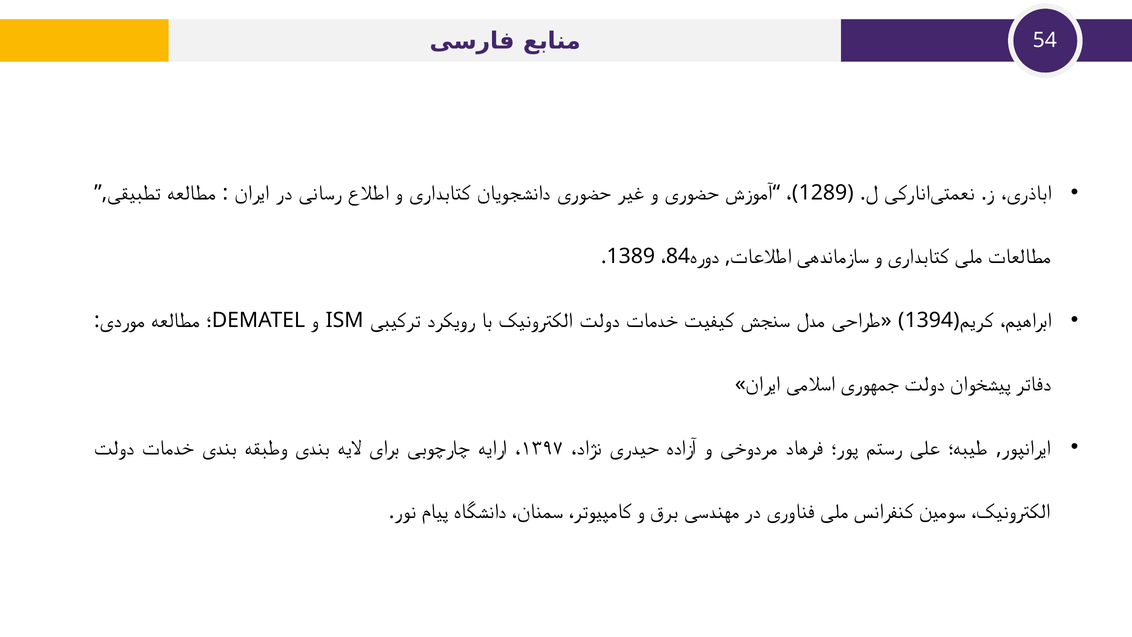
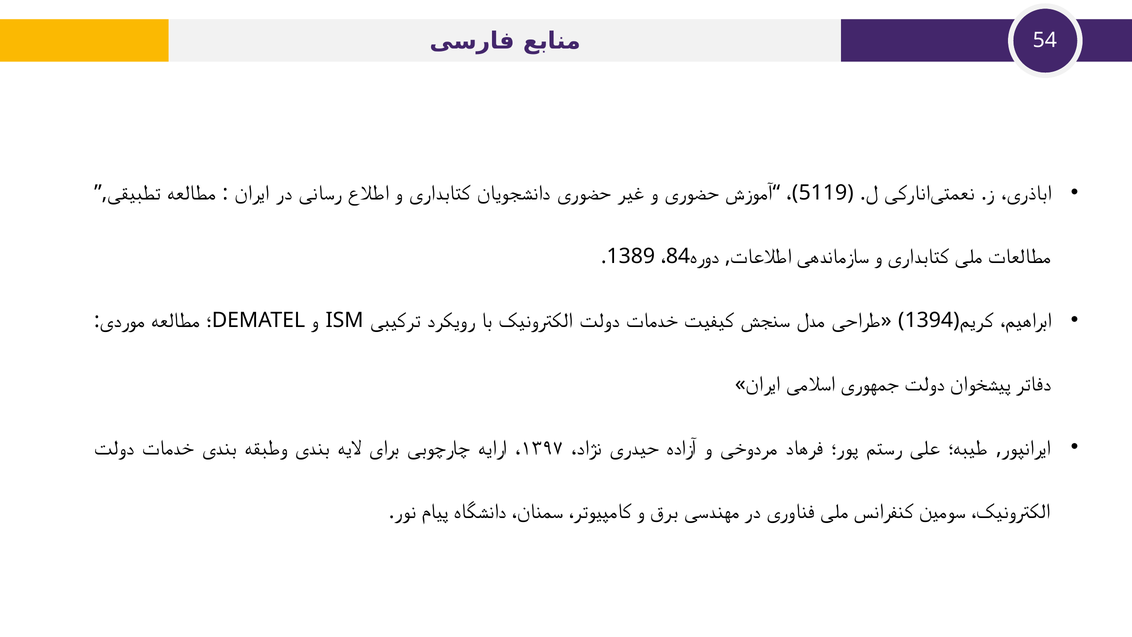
1289: 1289 -> 5119
